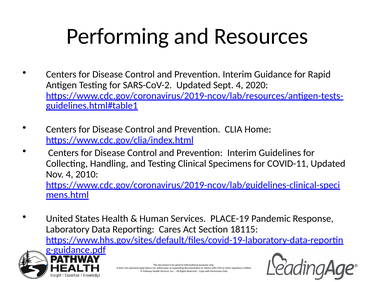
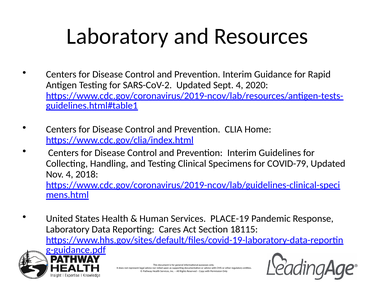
Performing at (118, 36): Performing -> Laboratory
COVID-11: COVID-11 -> COVID-79
2010: 2010 -> 2018
